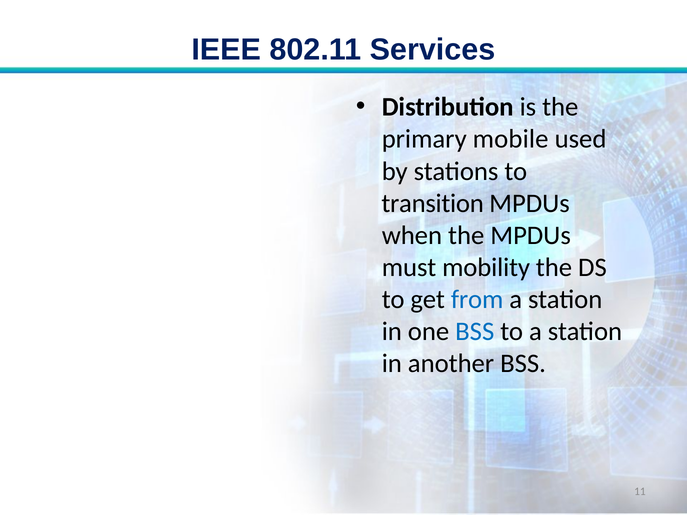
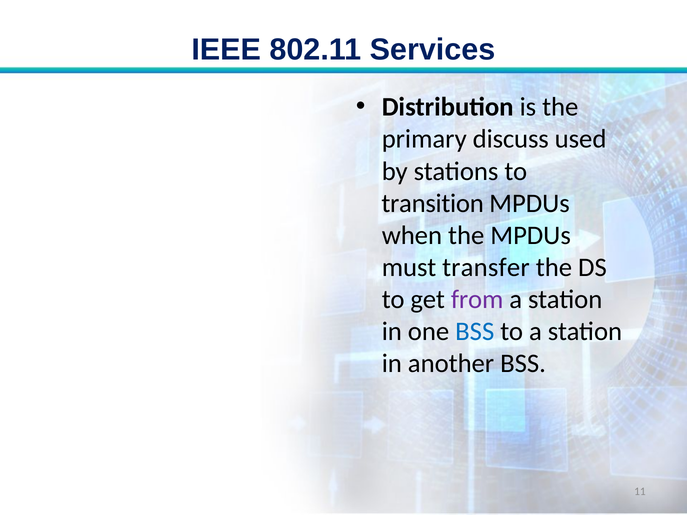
mobile: mobile -> discuss
mobility: mobility -> transfer
from colour: blue -> purple
